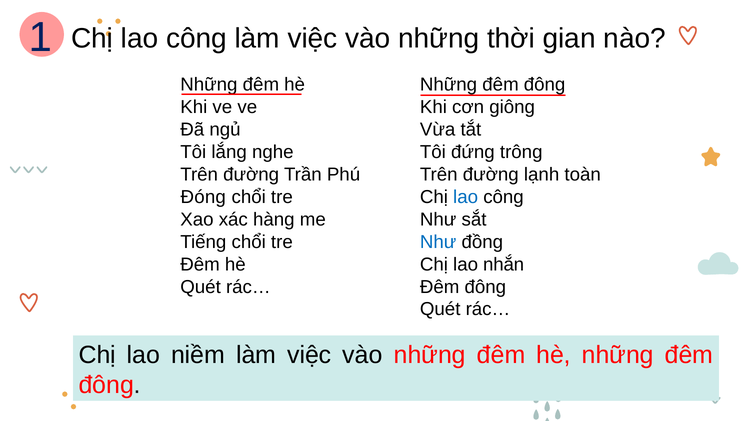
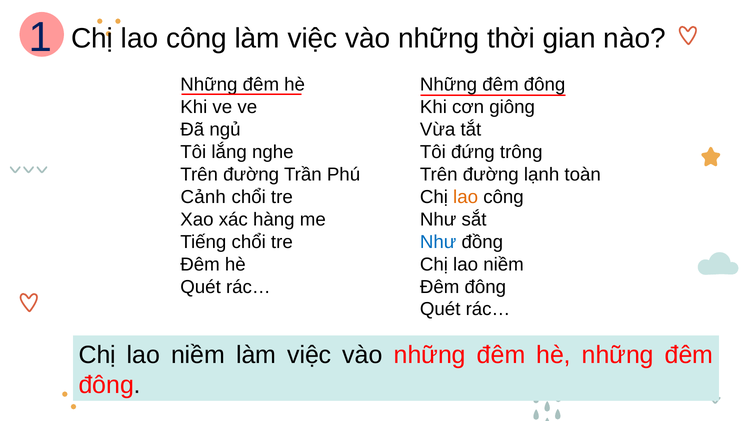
Đóng: Đóng -> Cảnh
lao at (466, 197) colour: blue -> orange
nhắn at (504, 264): nhắn -> niềm
